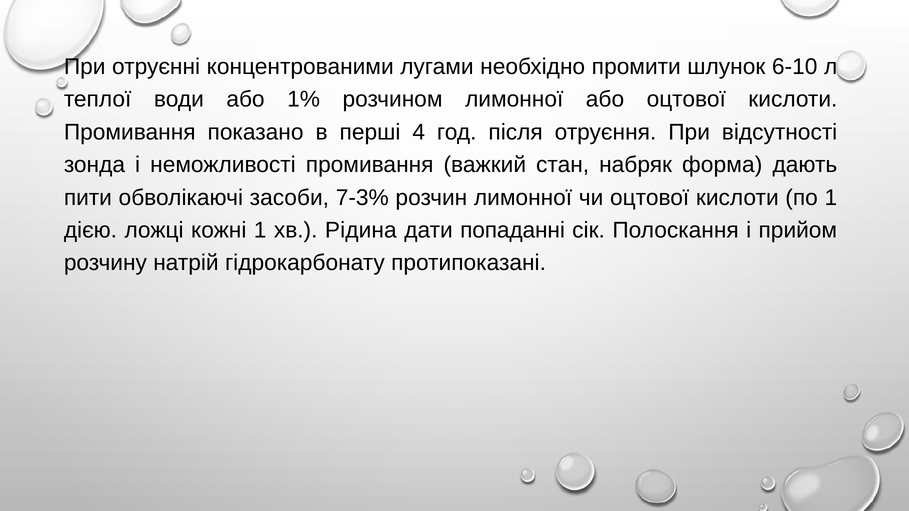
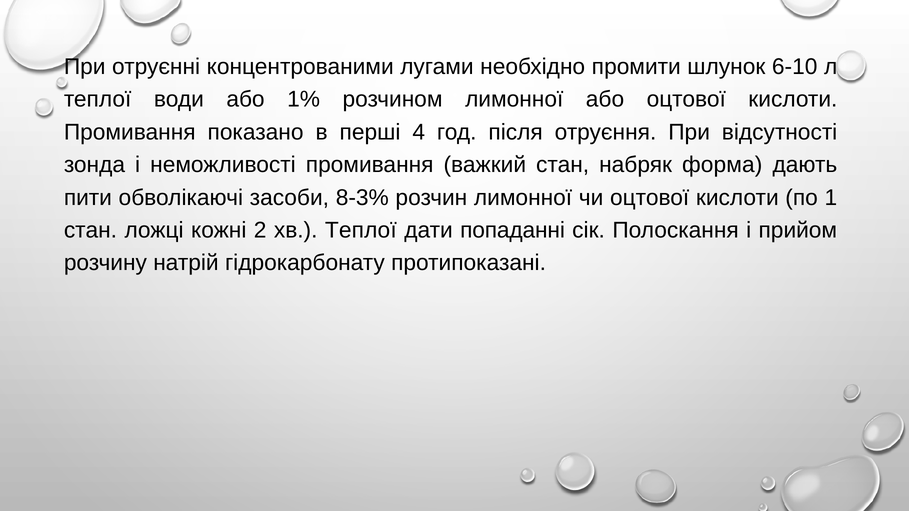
7-3%: 7-3% -> 8-3%
дією at (90, 230): дією -> стан
кожні 1: 1 -> 2
хв Рідина: Рідина -> Теплої
